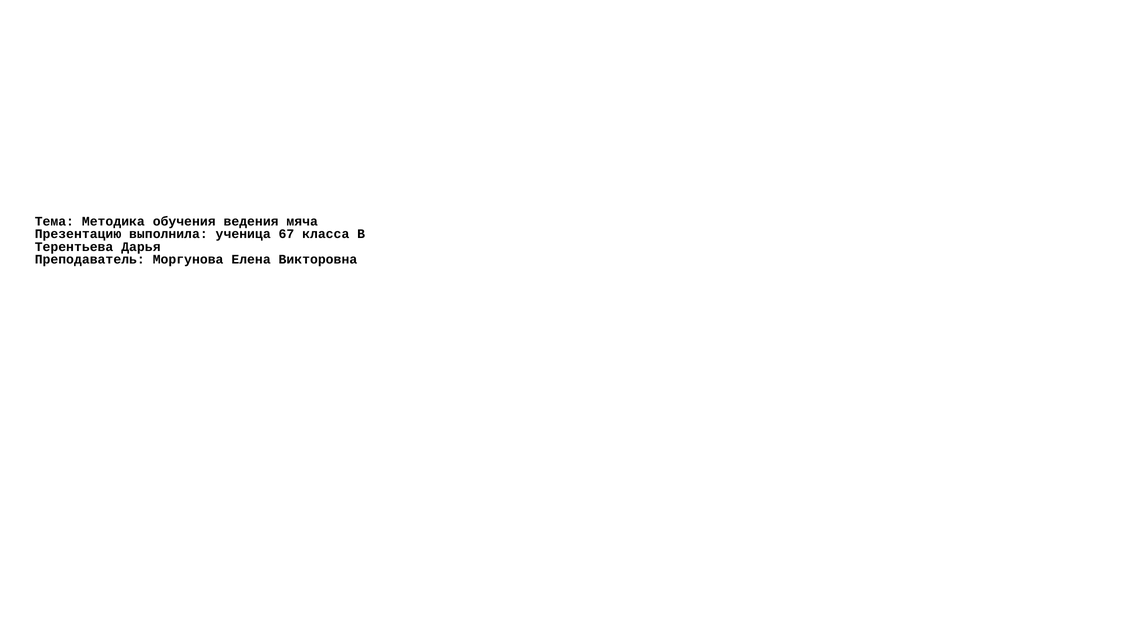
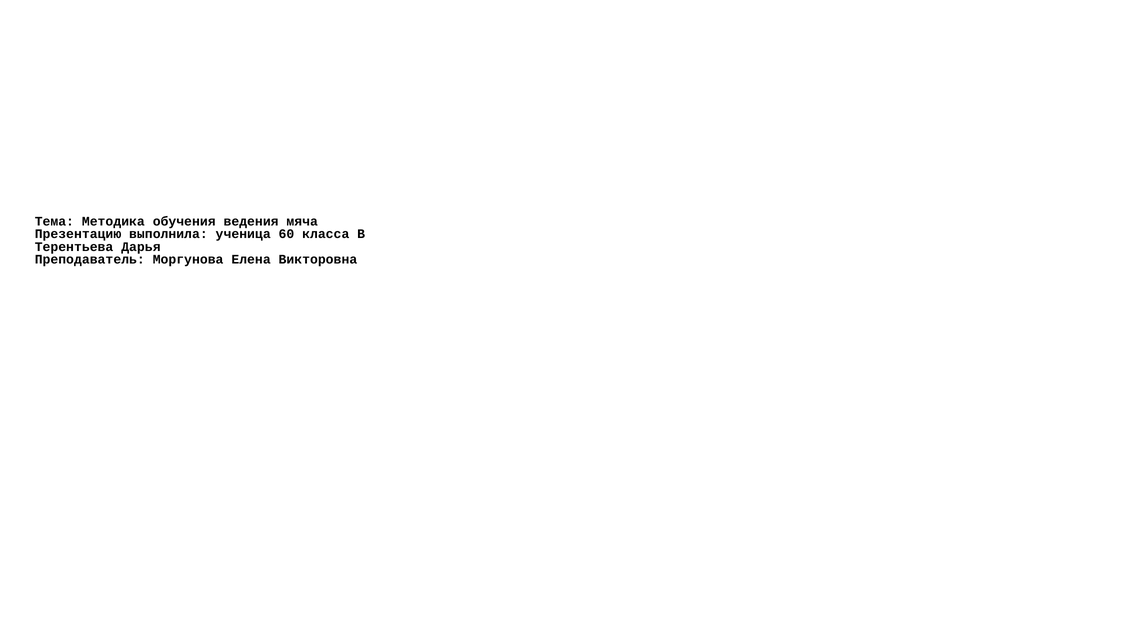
67: 67 -> 60
